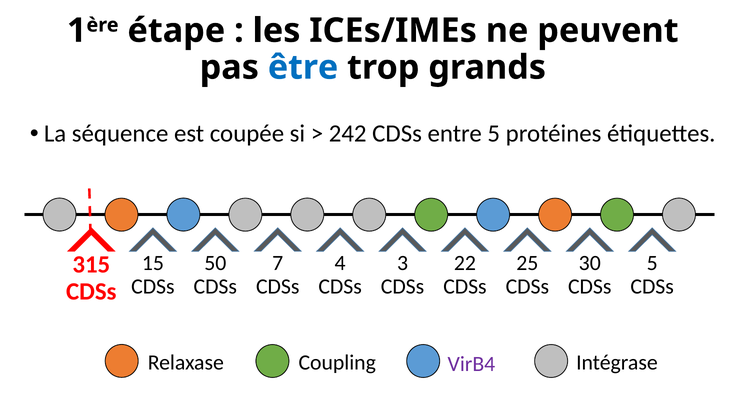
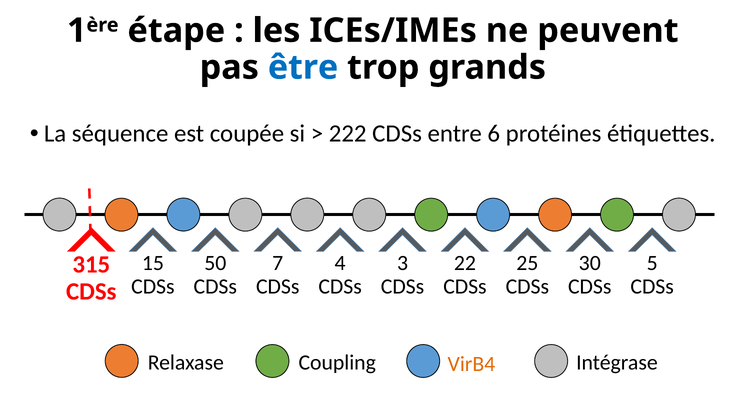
242: 242 -> 222
entre 5: 5 -> 6
VirB4 colour: purple -> orange
